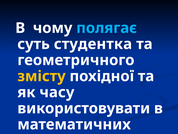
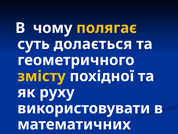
полягає colour: light blue -> yellow
студентка: студентка -> долається
часу: часу -> руху
